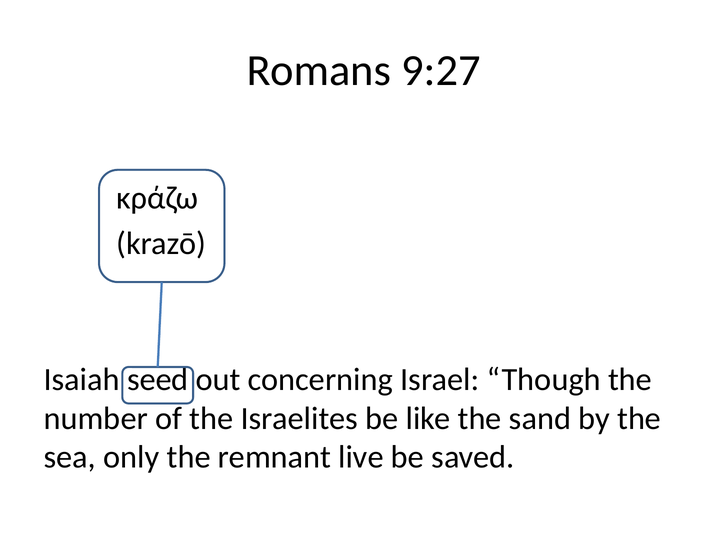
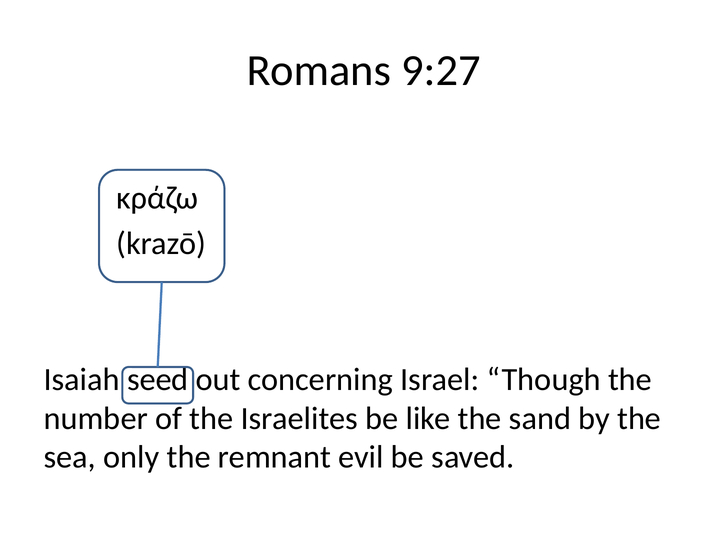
live: live -> evil
